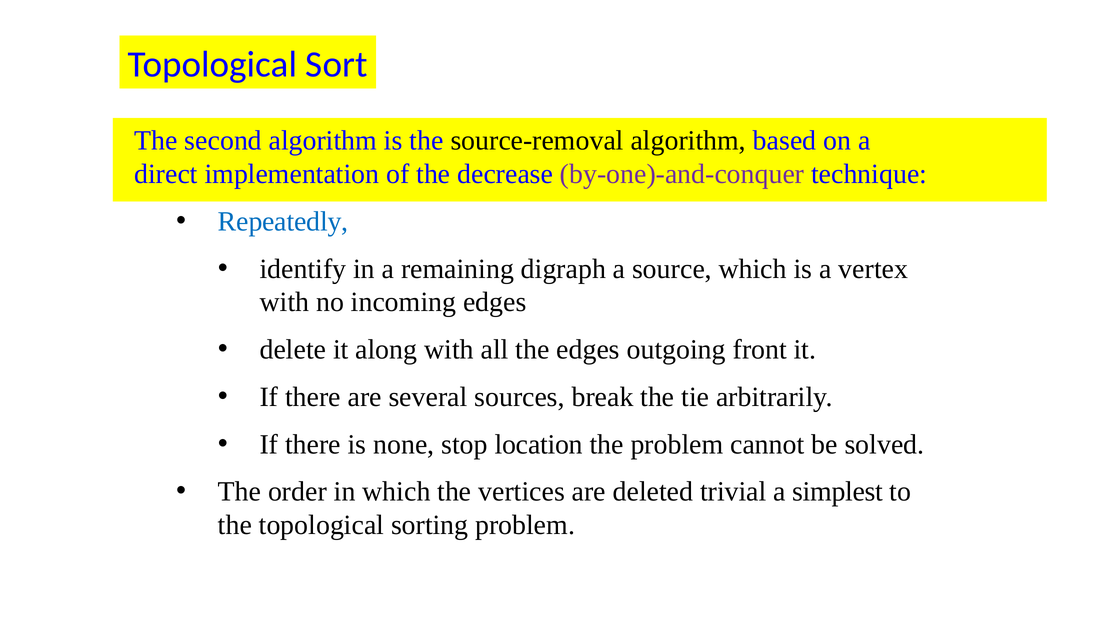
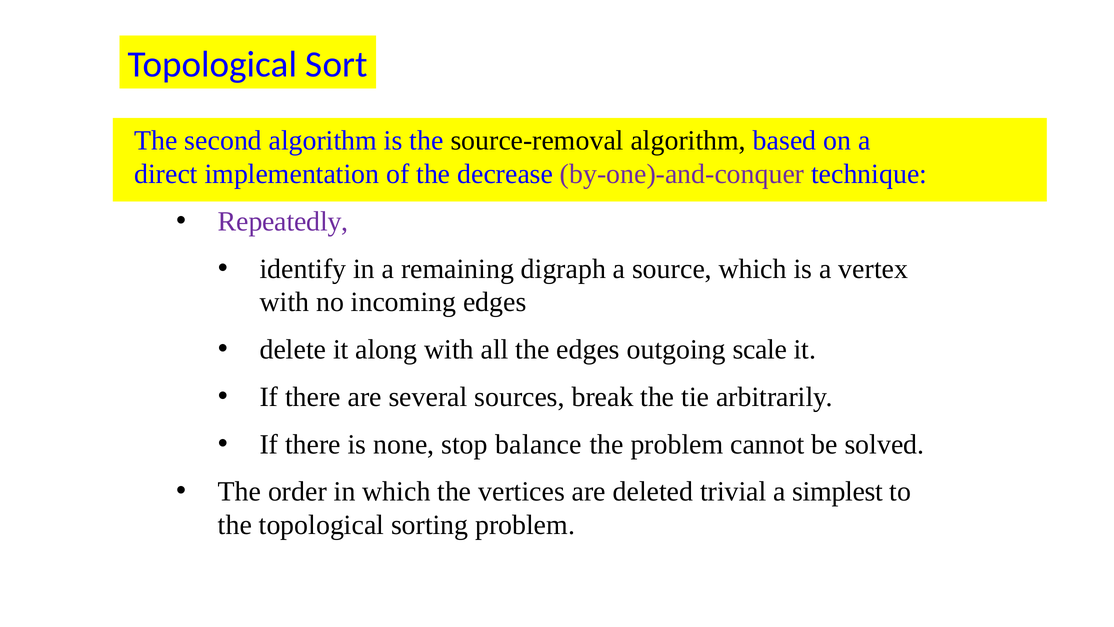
Repeatedly colour: blue -> purple
front: front -> scale
location: location -> balance
